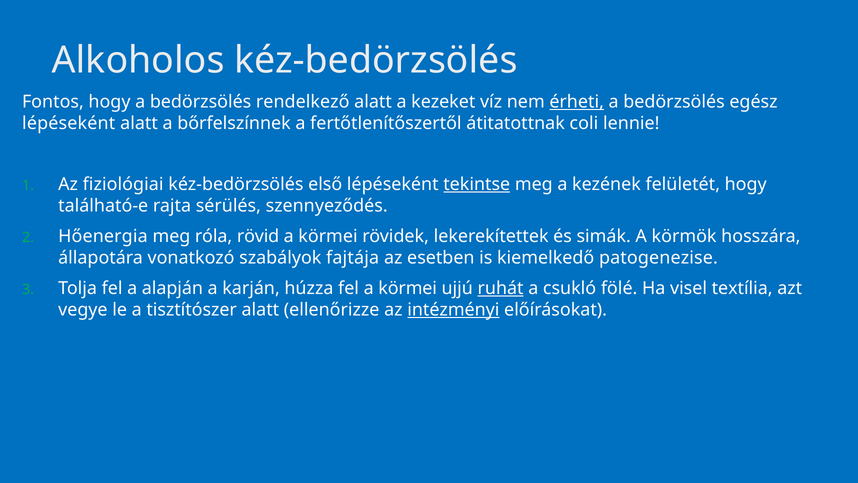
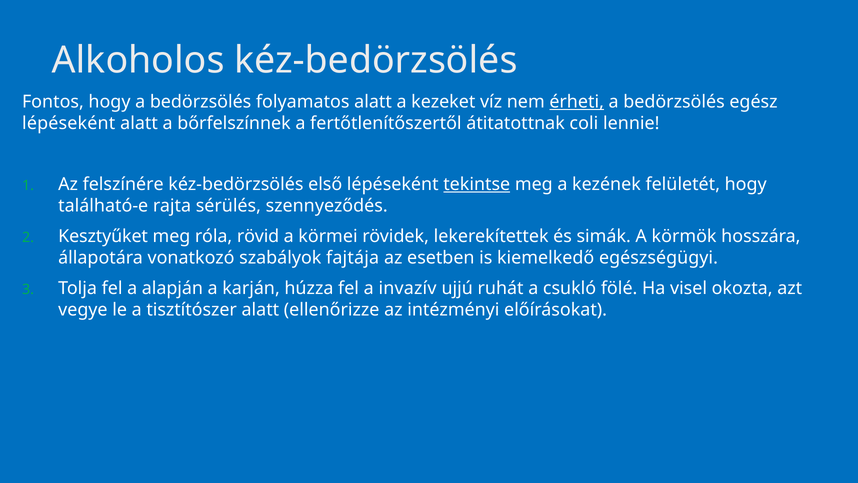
rendelkező: rendelkező -> folyamatos
fiziológiai: fiziológiai -> felszínére
Hőenergia: Hőenergia -> Kesztyűket
patogenezise: patogenezise -> egészségügyi
fel a körmei: körmei -> invazív
ruhát underline: present -> none
textília: textília -> okozta
intézményi underline: present -> none
